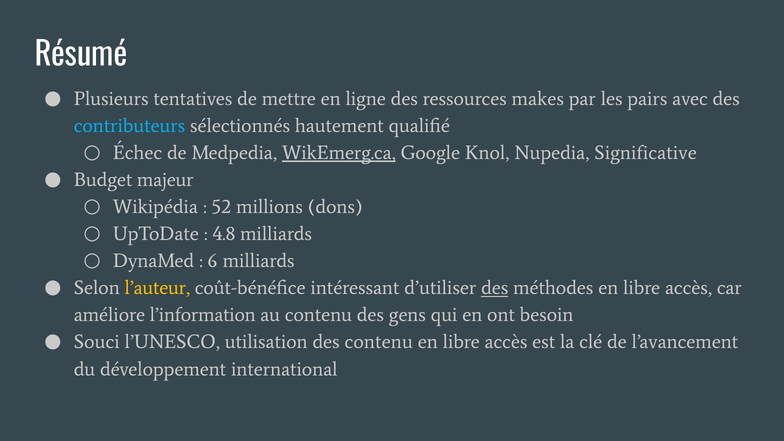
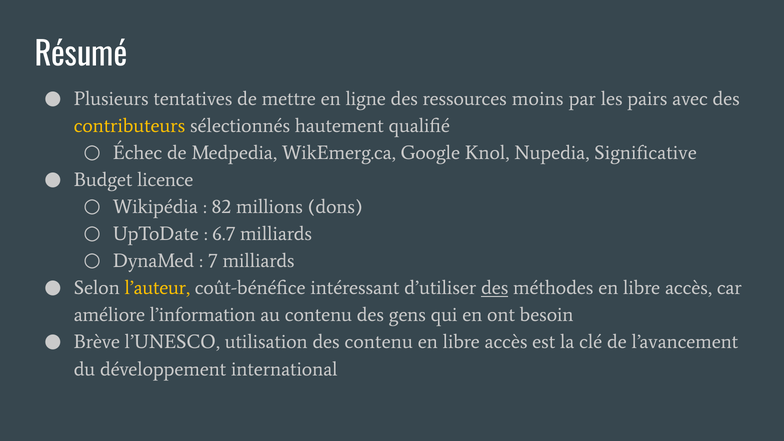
makes: makes -> moins
contributeurs colour: light blue -> yellow
WikEmerg.ca underline: present -> none
majeur: majeur -> licence
52: 52 -> 82
4.8: 4.8 -> 6.7
6: 6 -> 7
Souci: Souci -> Brève
